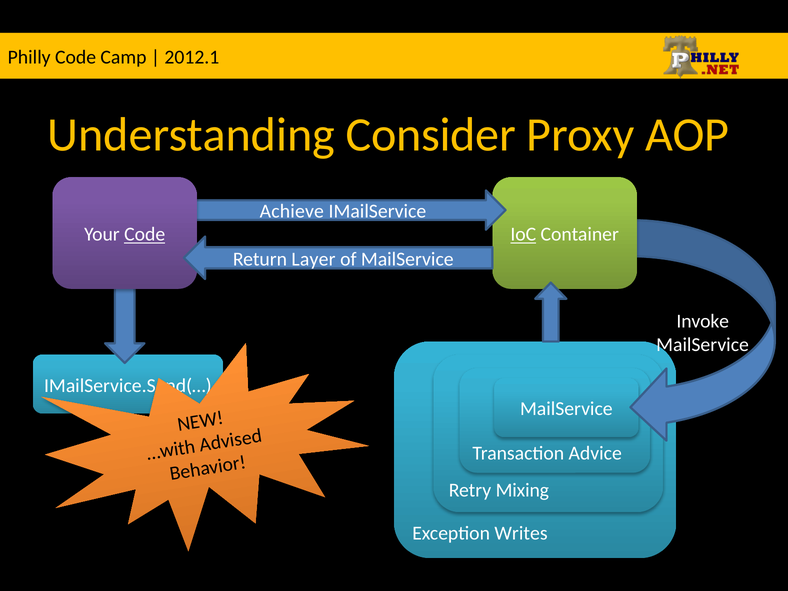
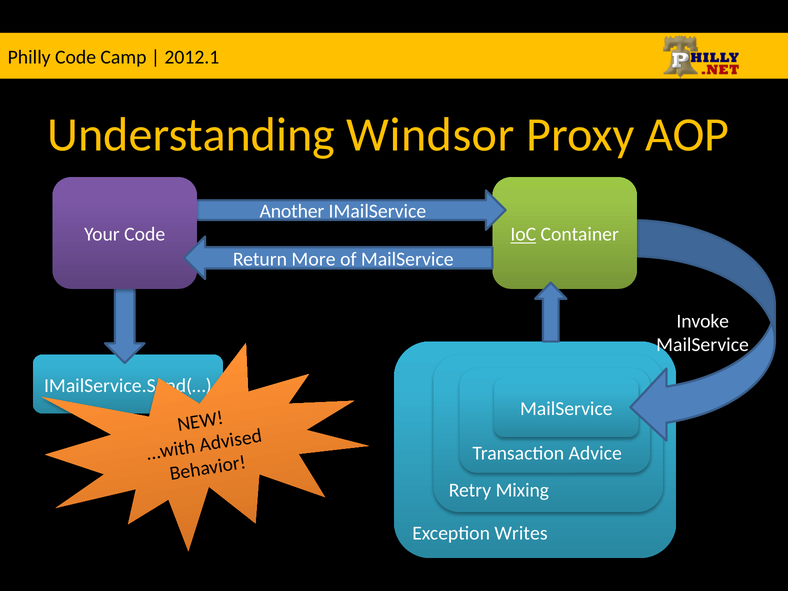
Consider: Consider -> Windsor
Achieve: Achieve -> Another
Code at (145, 234) underline: present -> none
Layer: Layer -> More
